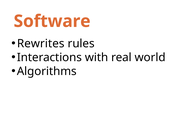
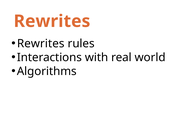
Software at (52, 21): Software -> Rewrites
